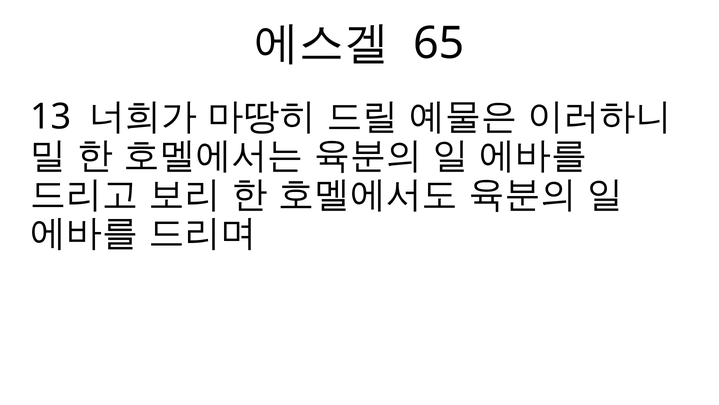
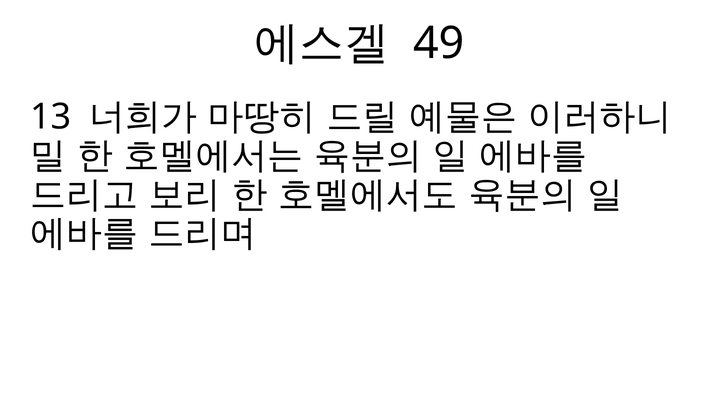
65: 65 -> 49
